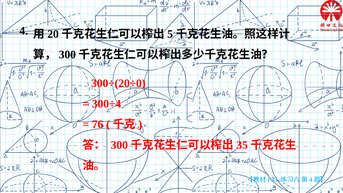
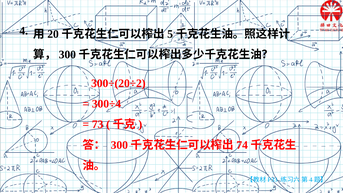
300÷(20÷0: 300÷(20÷0 -> 300÷(20÷2
76: 76 -> 73
35: 35 -> 74
